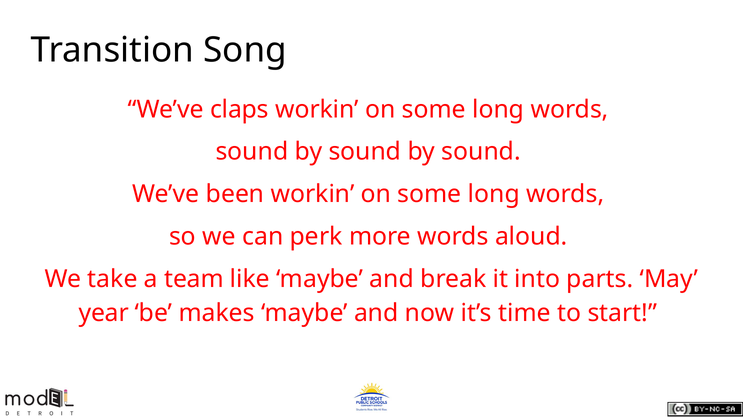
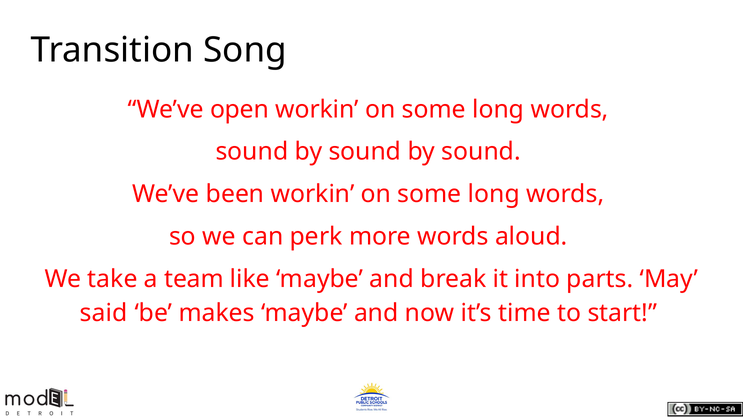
claps: claps -> open
year: year -> said
